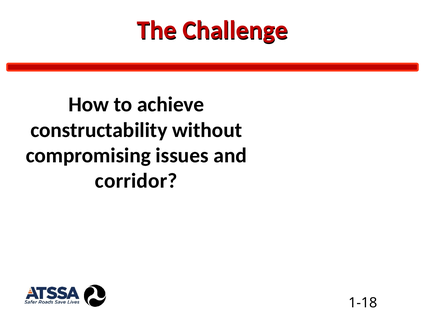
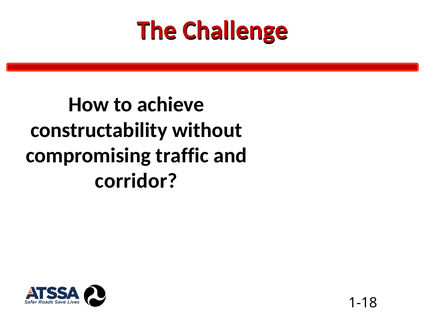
issues: issues -> traffic
